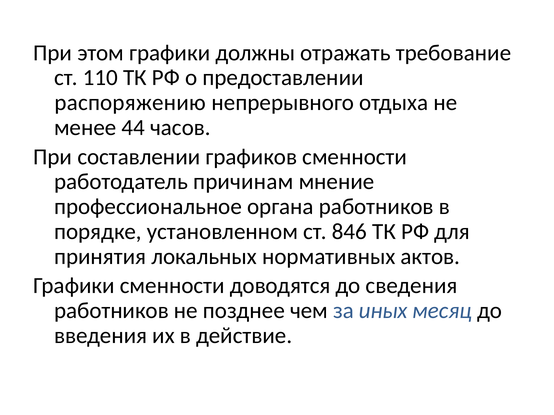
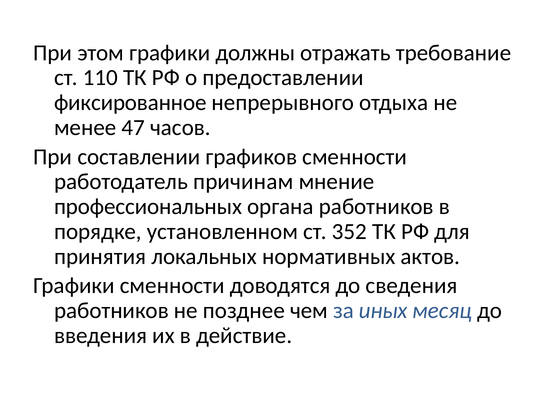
распоряжению: распоряжению -> фиксированное
44: 44 -> 47
профессиональное: профессиональное -> профессиональных
846: 846 -> 352
